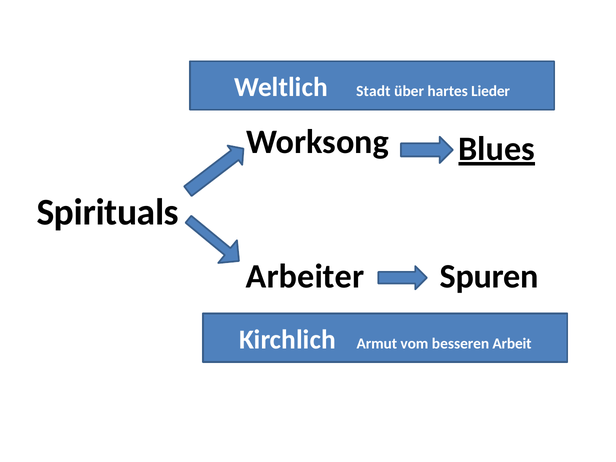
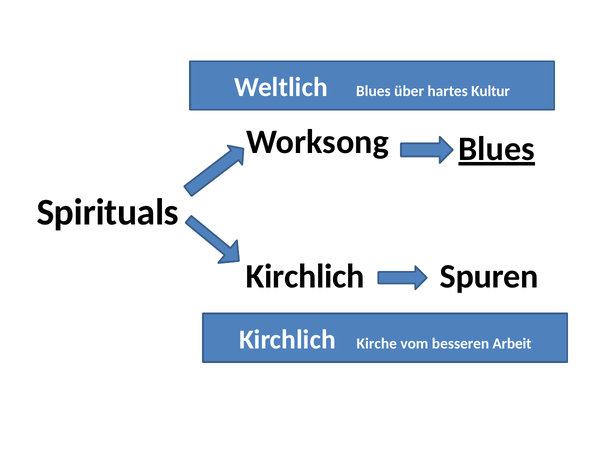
Weltlich Stadt: Stadt -> Blues
Lieder: Lieder -> Kultur
Arbeiter at (305, 276): Arbeiter -> Kirchlich
Armut: Armut -> Kirche
